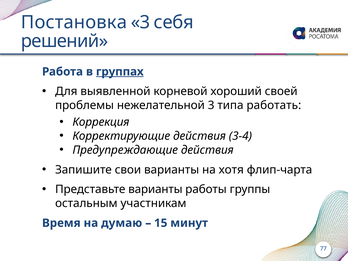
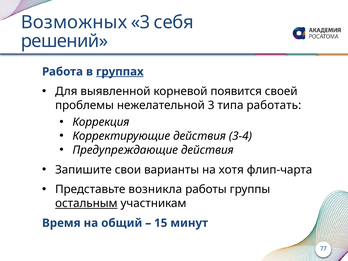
Постановка: Постановка -> Возможных
хороший: хороший -> появится
Представьте варианты: варианты -> возникла
остальным underline: none -> present
думаю: думаю -> общий
